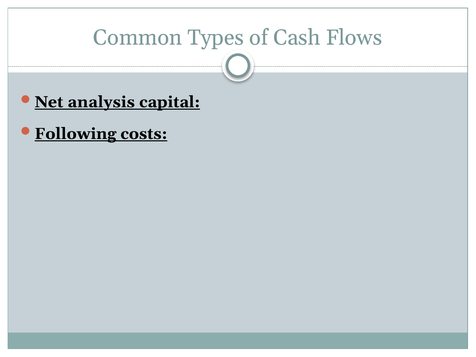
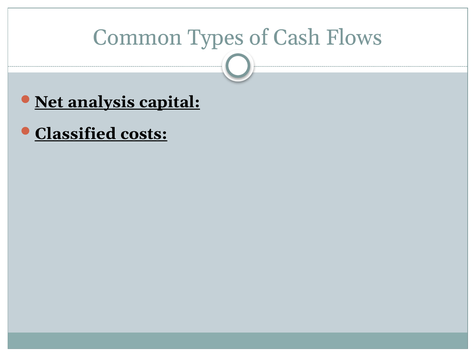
Following: Following -> Classified
